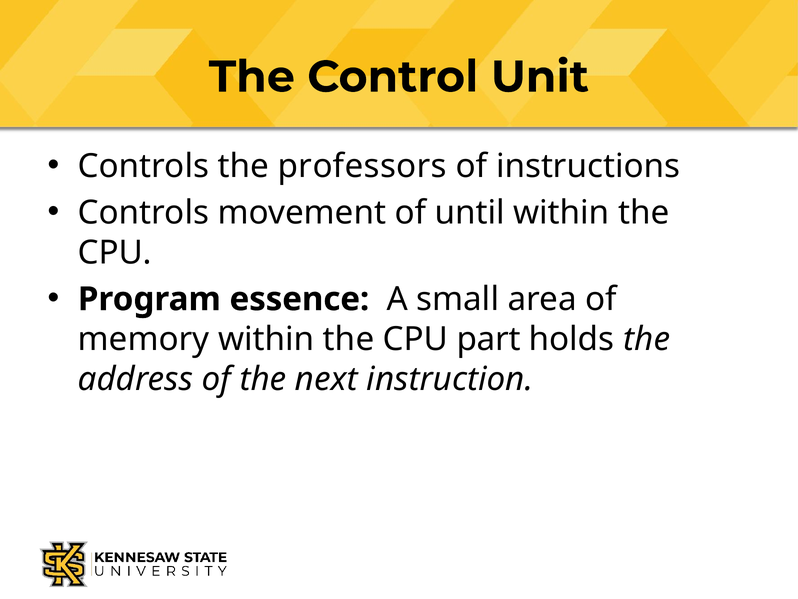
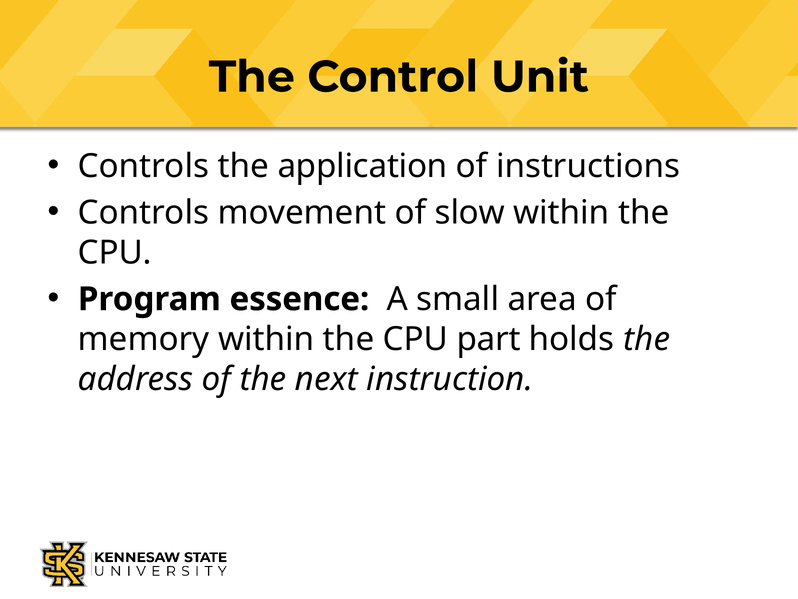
professors: professors -> application
until: until -> slow
